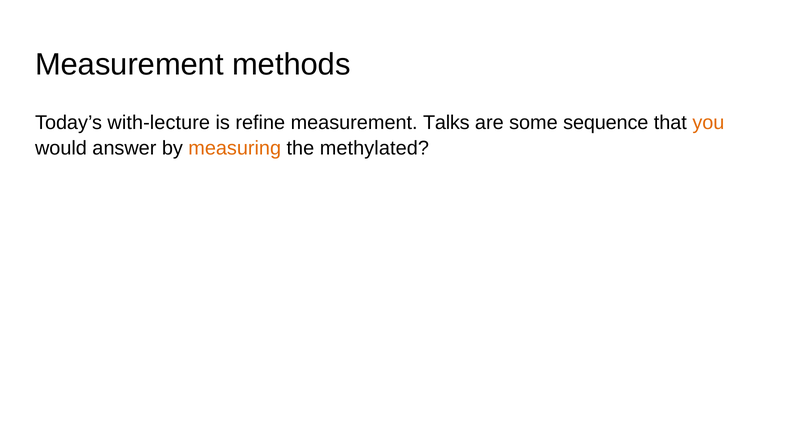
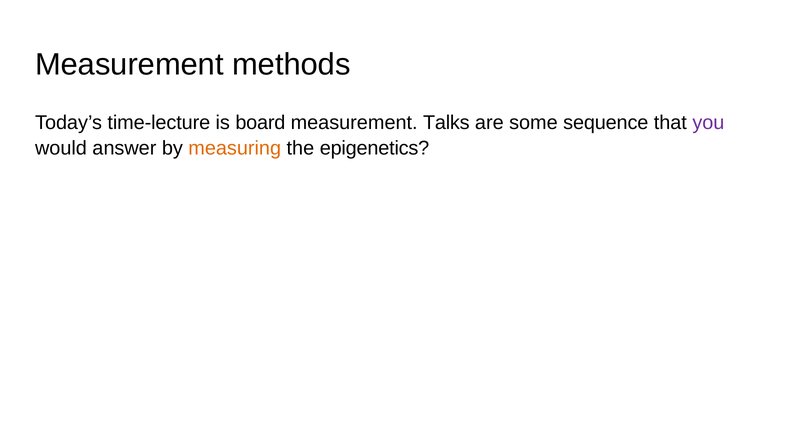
with-lecture: with-lecture -> time-lecture
refine: refine -> board
you colour: orange -> purple
methylated: methylated -> epigenetics
